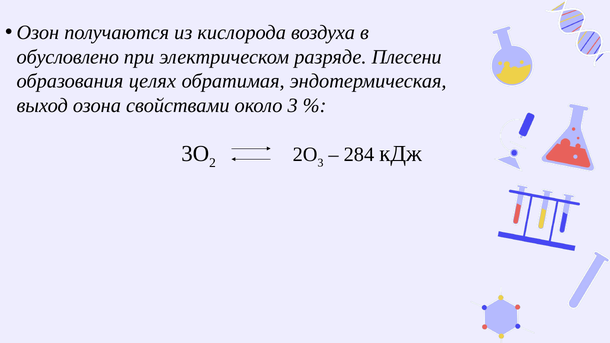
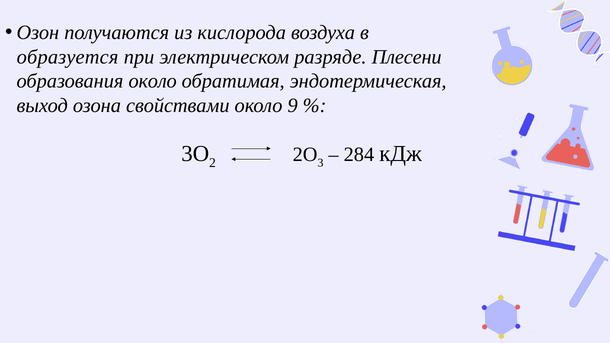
обусловлено: обусловлено -> образуется
образования целях: целях -> около
около 3: 3 -> 9
